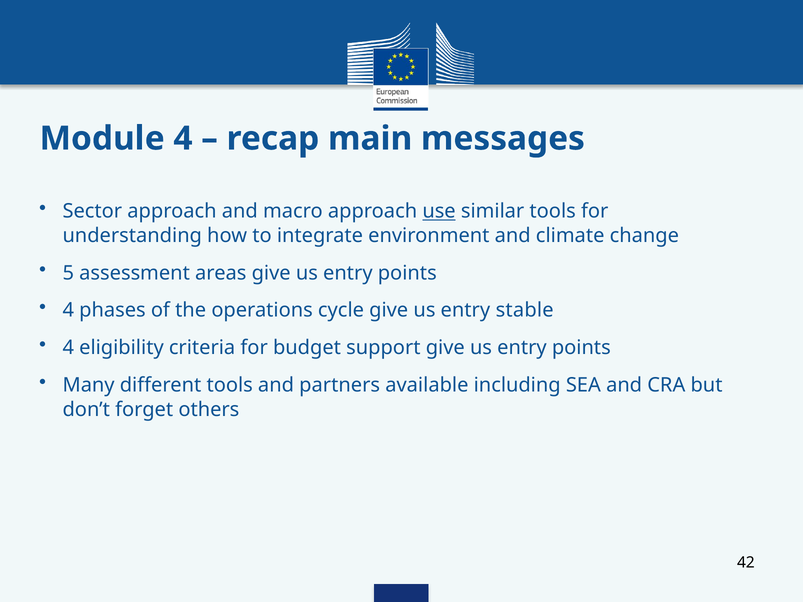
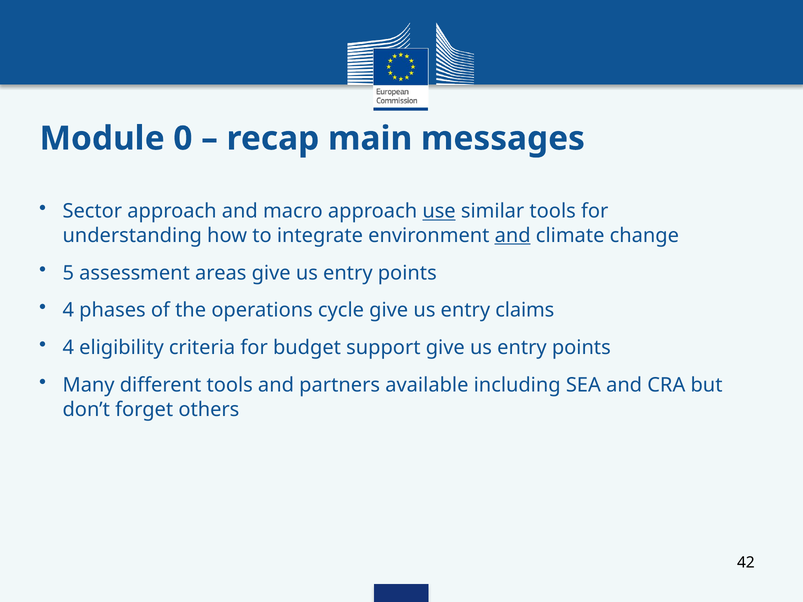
Module 4: 4 -> 0
and at (513, 236) underline: none -> present
stable: stable -> claims
